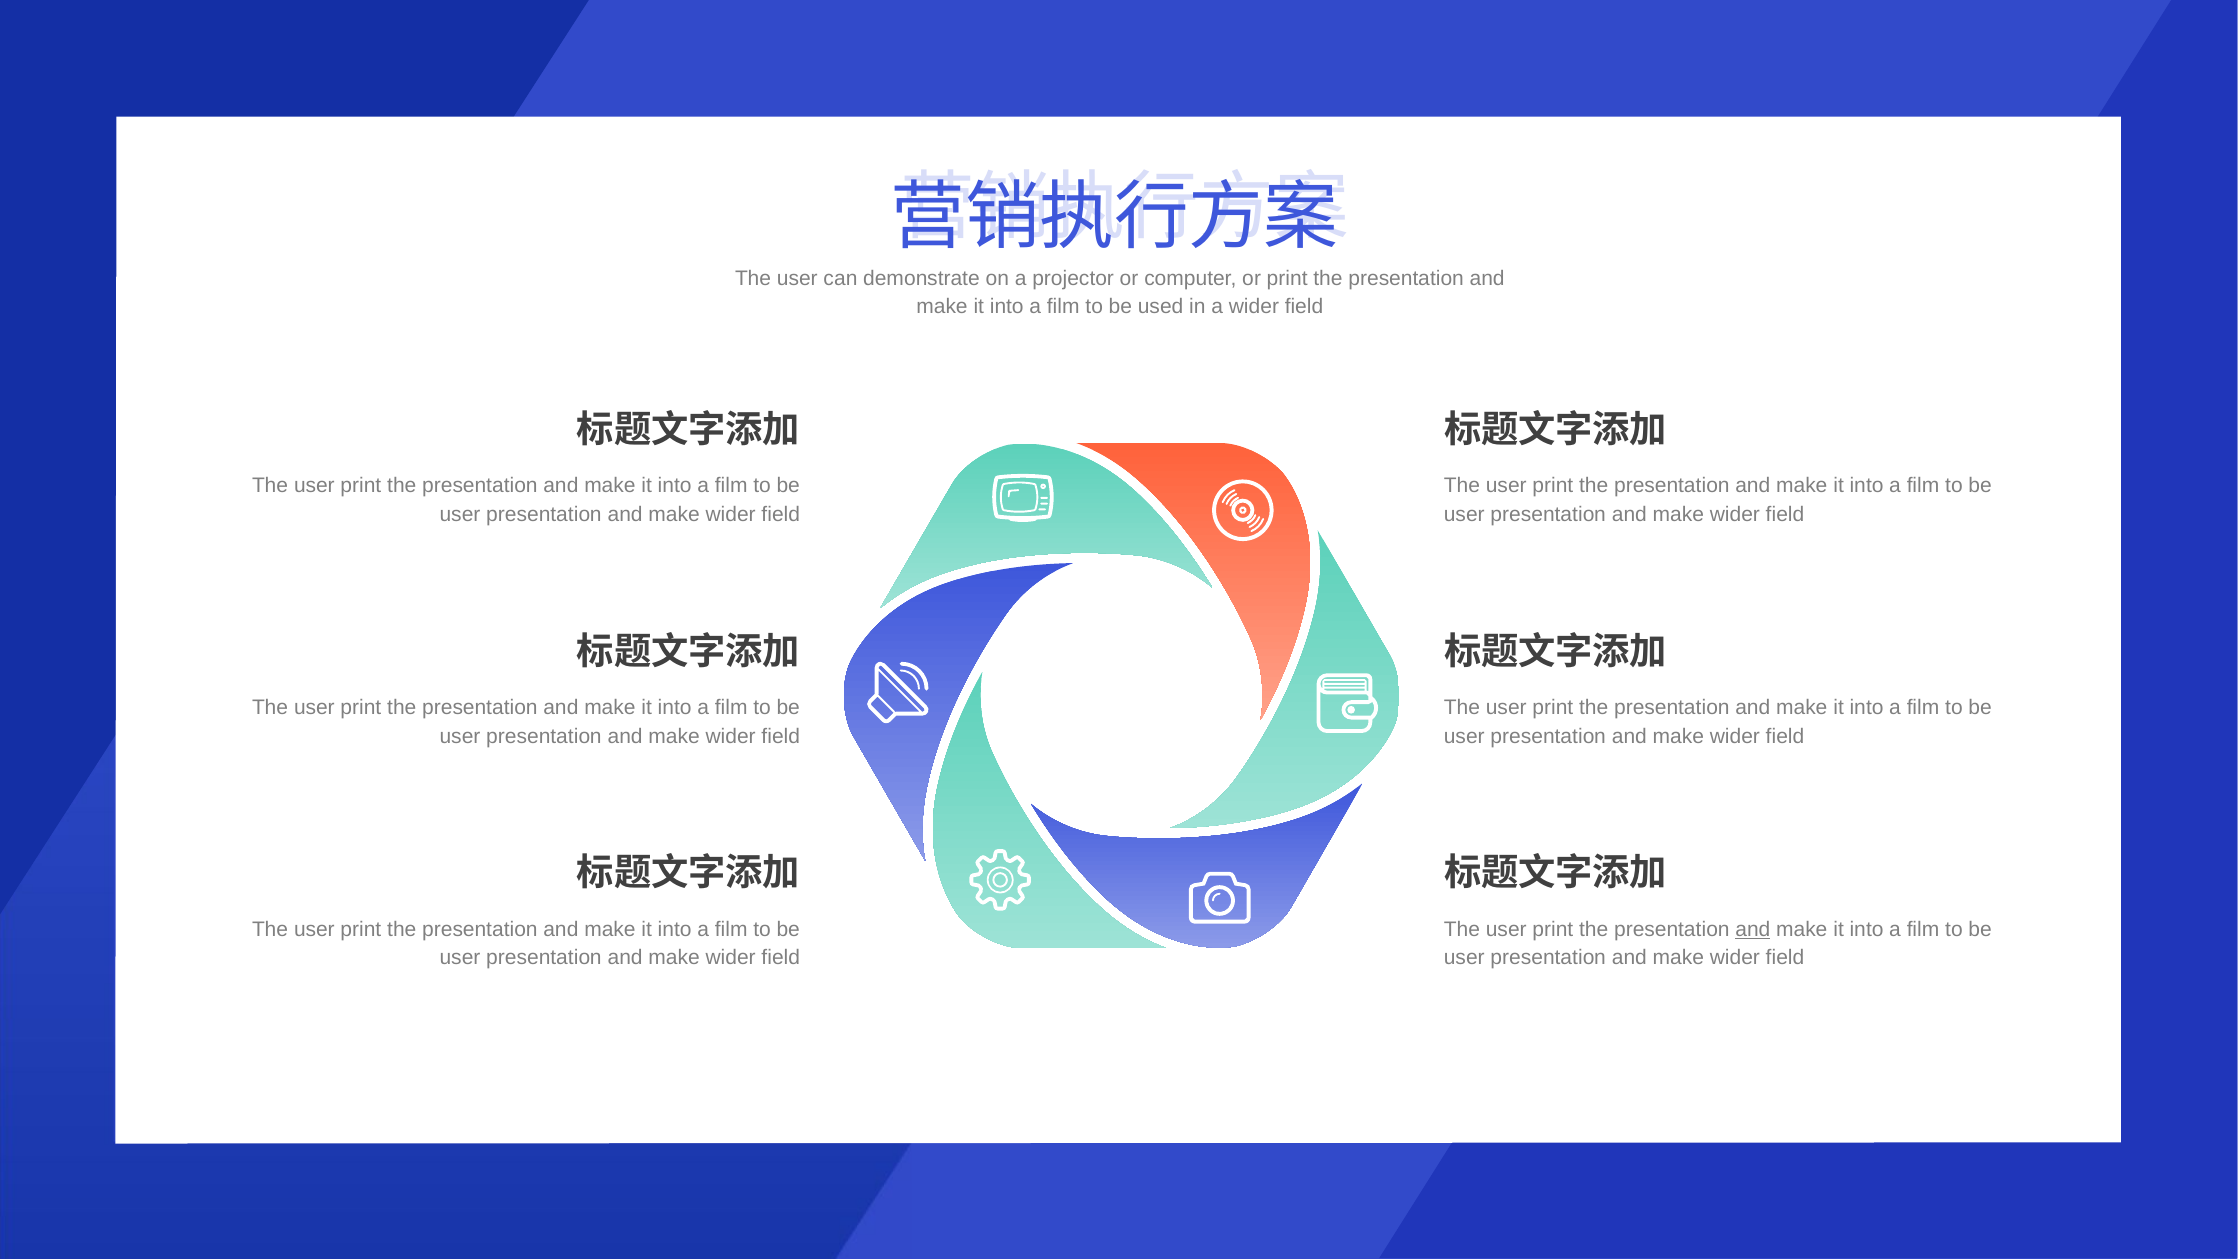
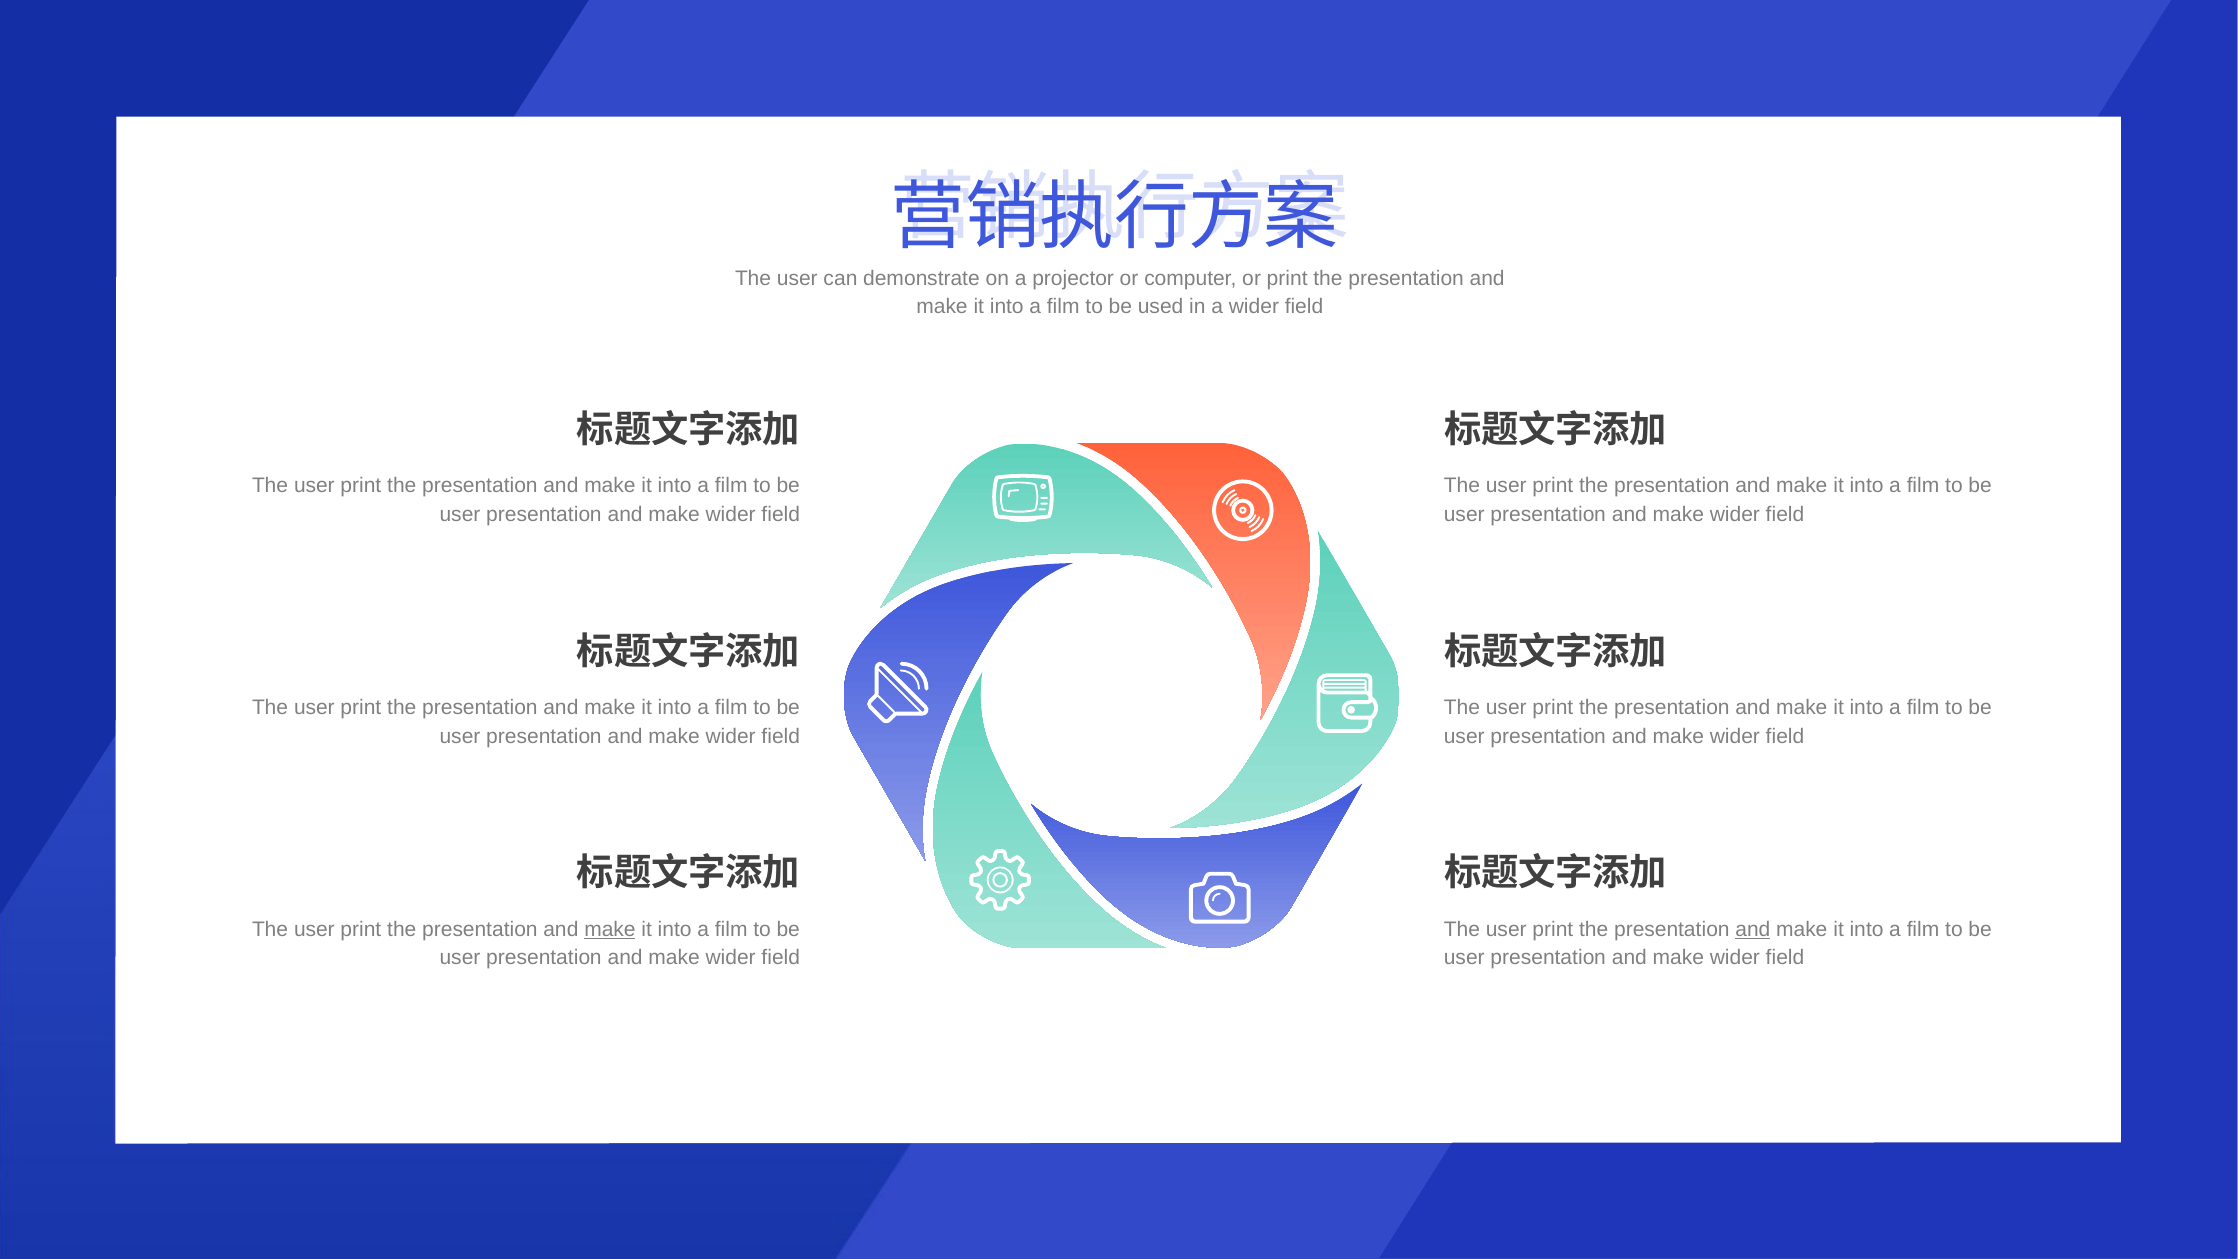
make at (610, 929) underline: none -> present
